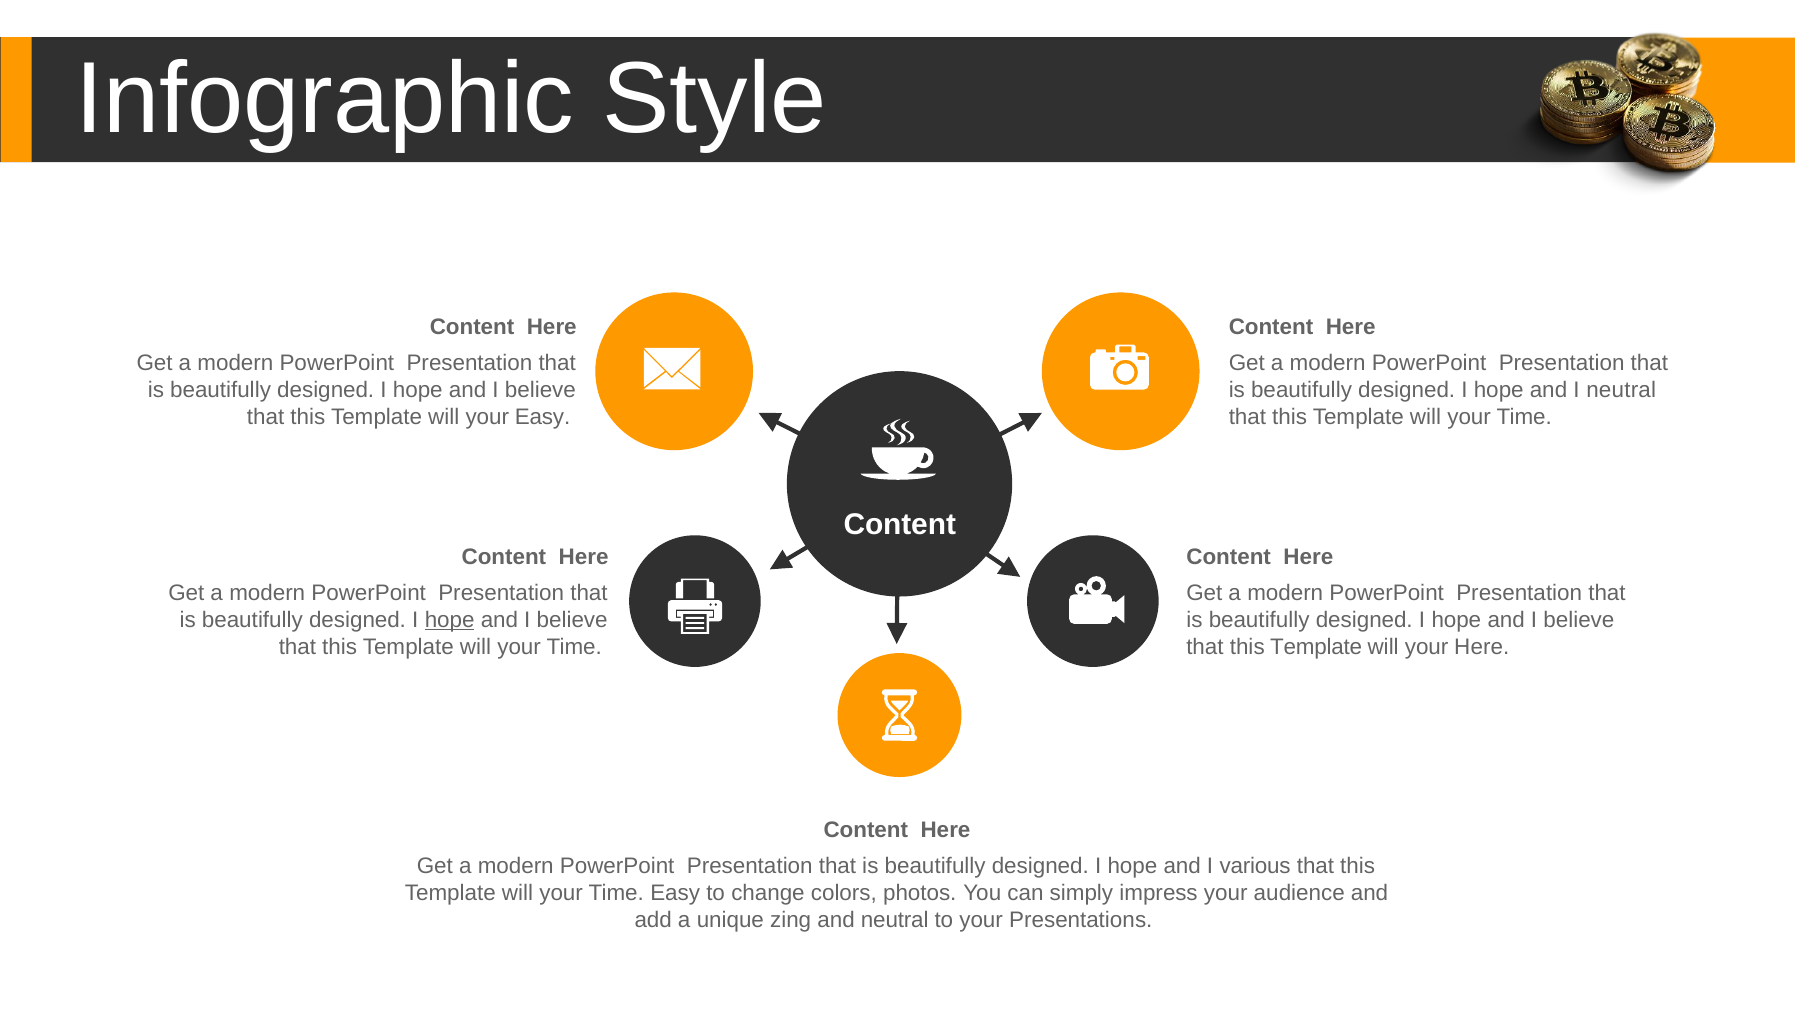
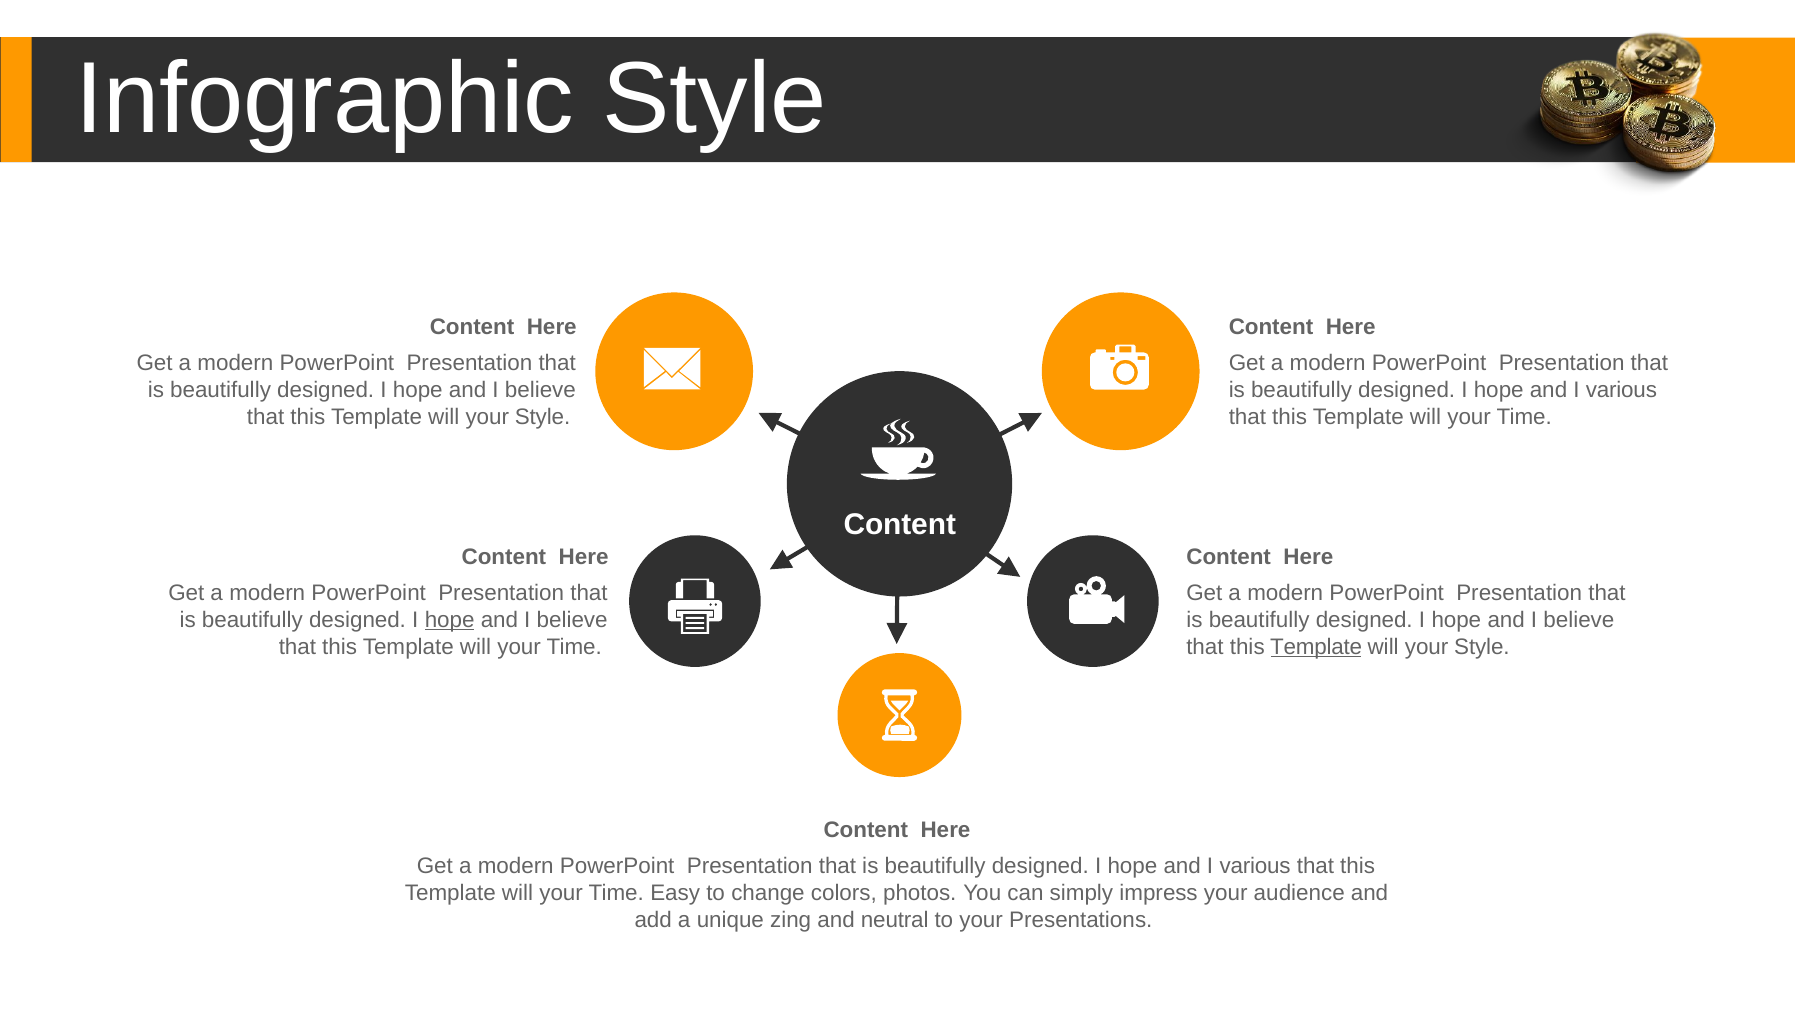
neutral at (1621, 390): neutral -> various
Easy at (543, 417): Easy -> Style
Template at (1316, 647) underline: none -> present
Here at (1482, 647): Here -> Style
